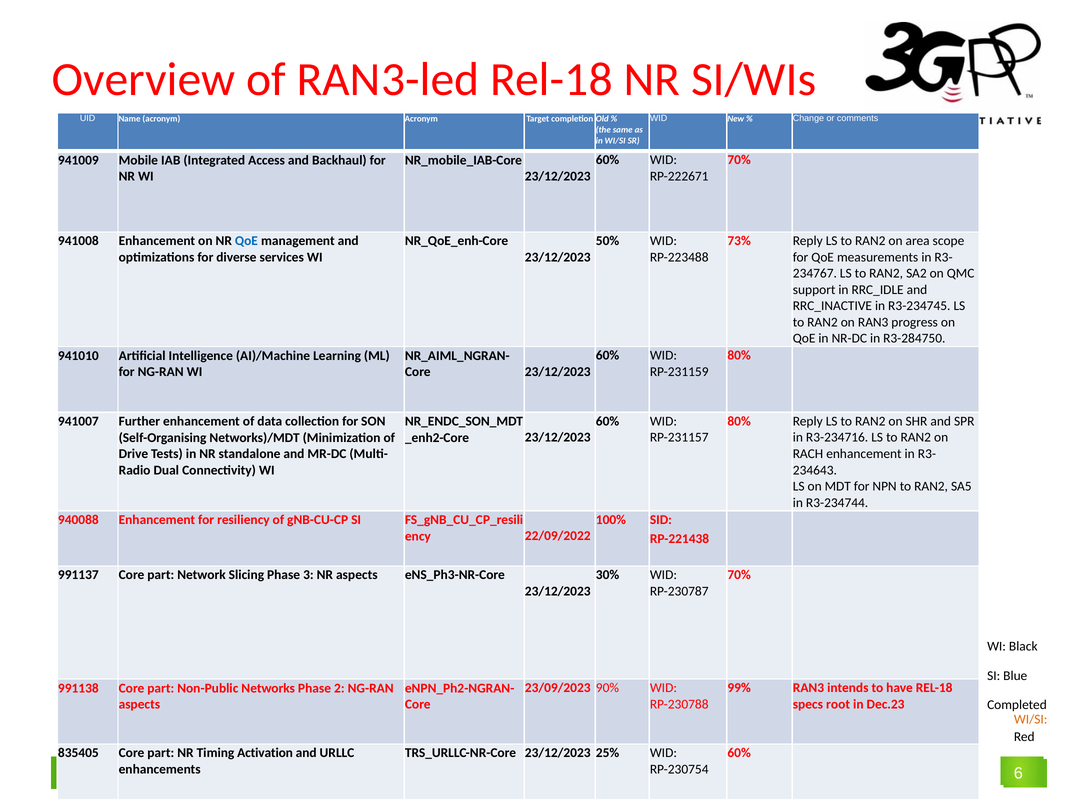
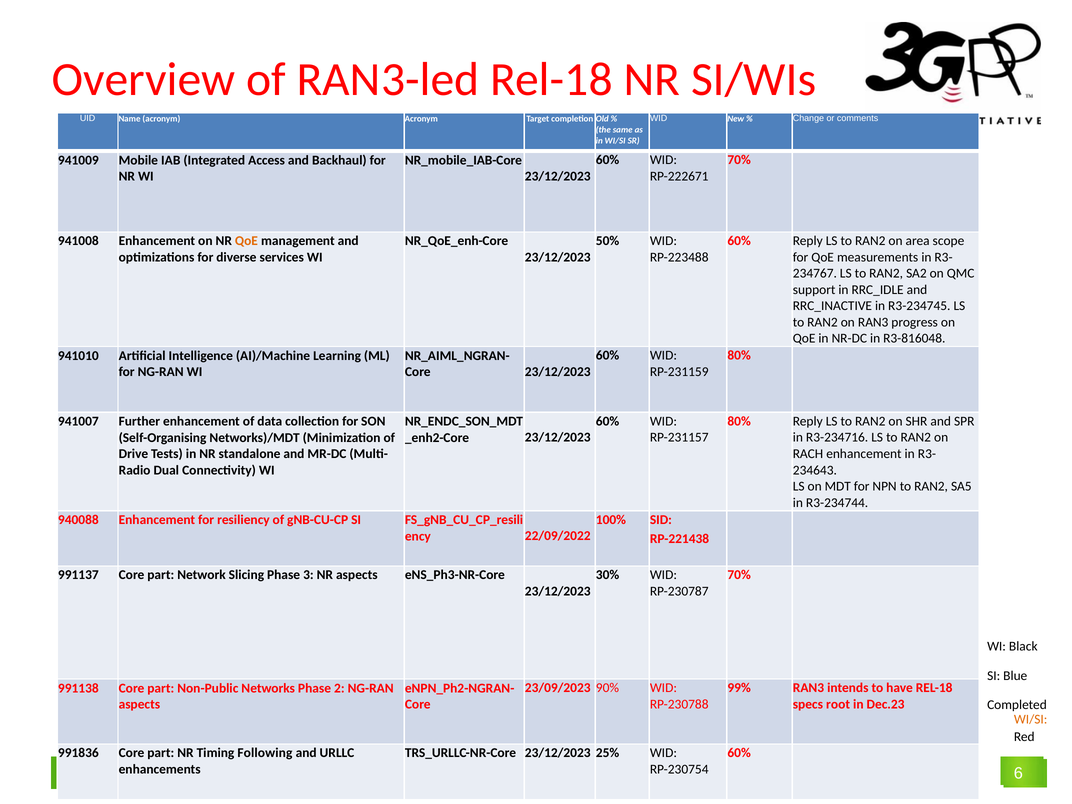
73% at (739, 241): 73% -> 60%
QoE at (246, 241) colour: blue -> orange
R3-284750: R3-284750 -> R3-816048
835405: 835405 -> 991836
Activation: Activation -> Following
